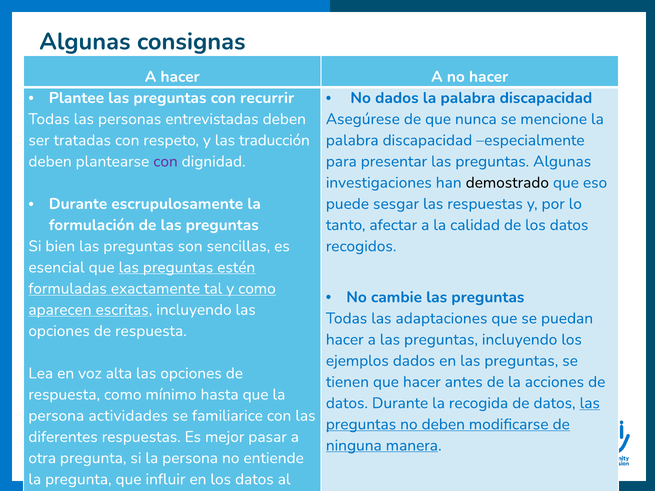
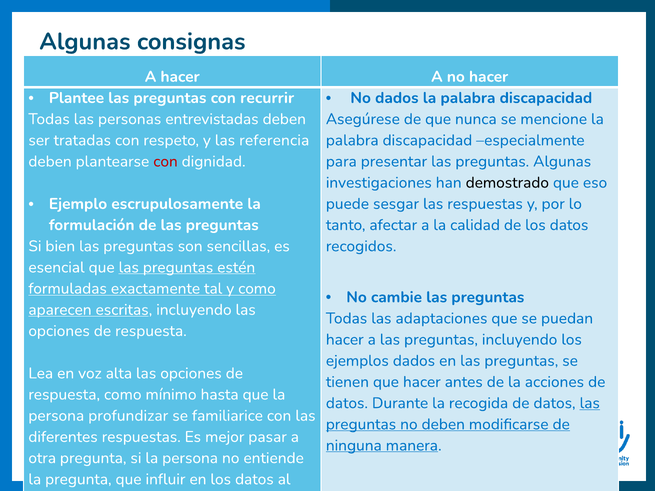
traducción: traducción -> referencia
con at (166, 161) colour: purple -> red
Durante at (78, 204): Durante -> Ejemplo
actividades: actividades -> profundizar
